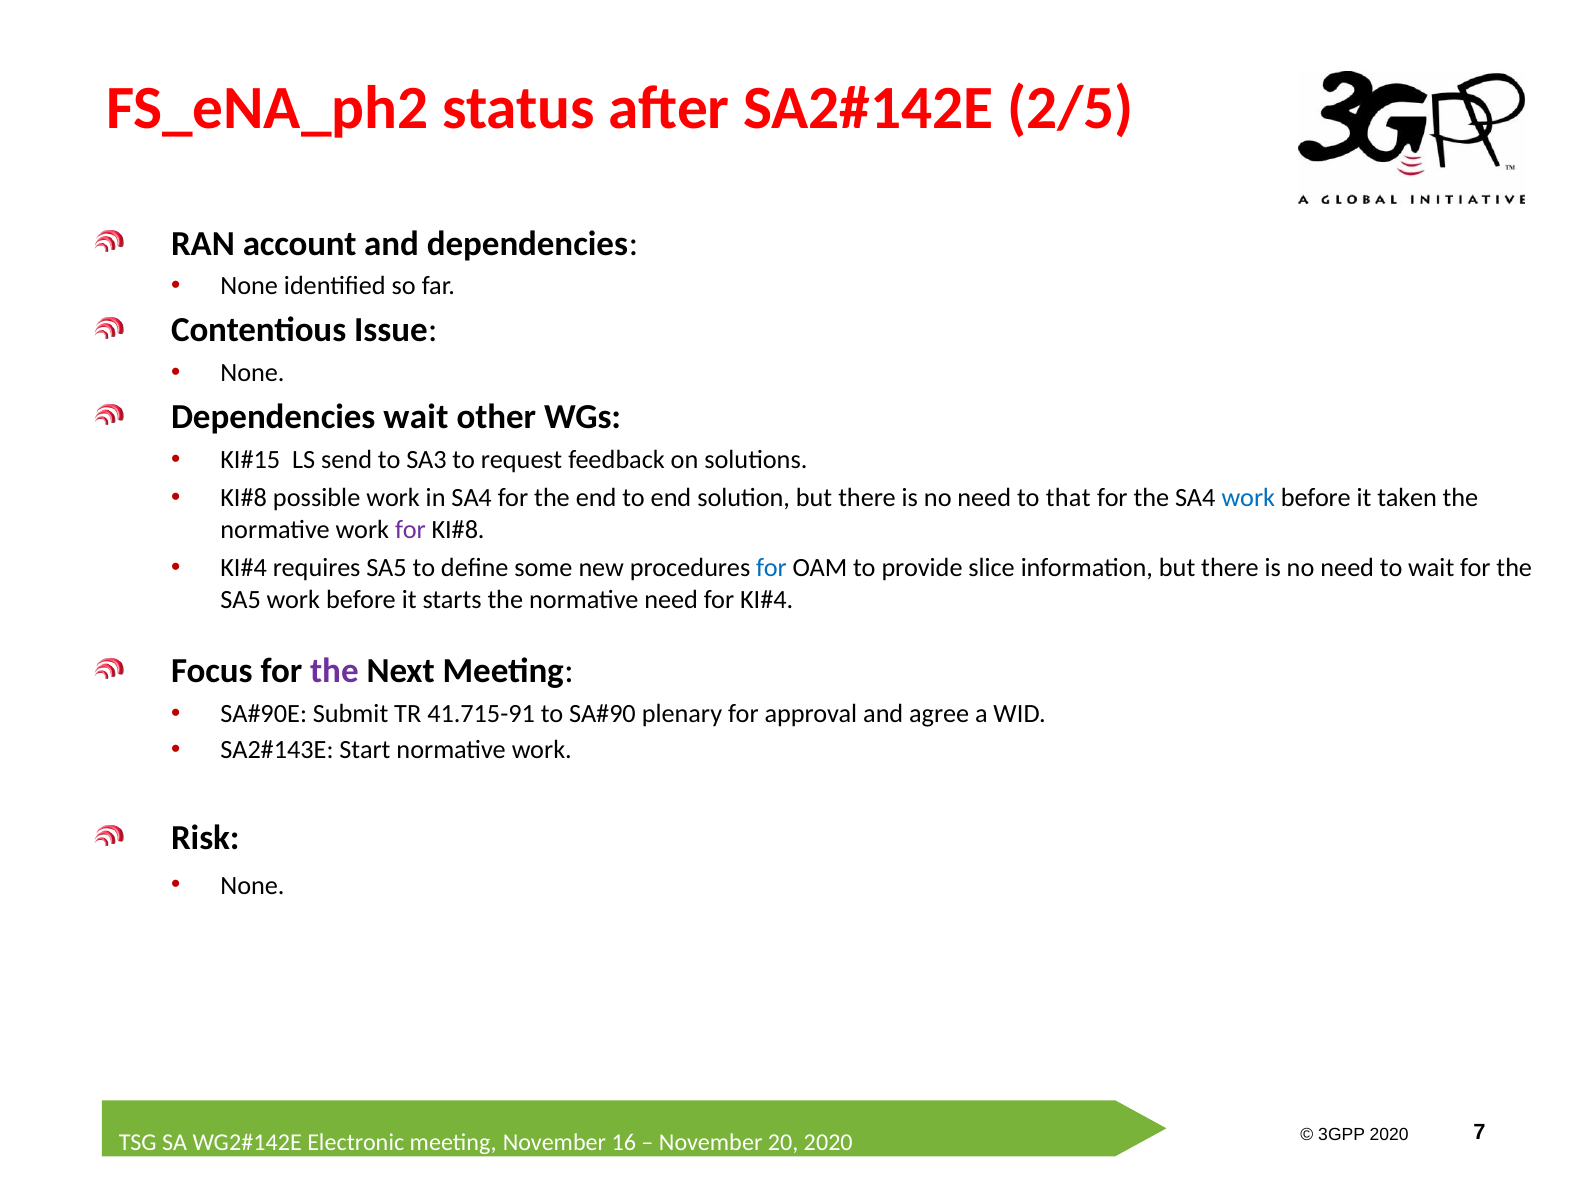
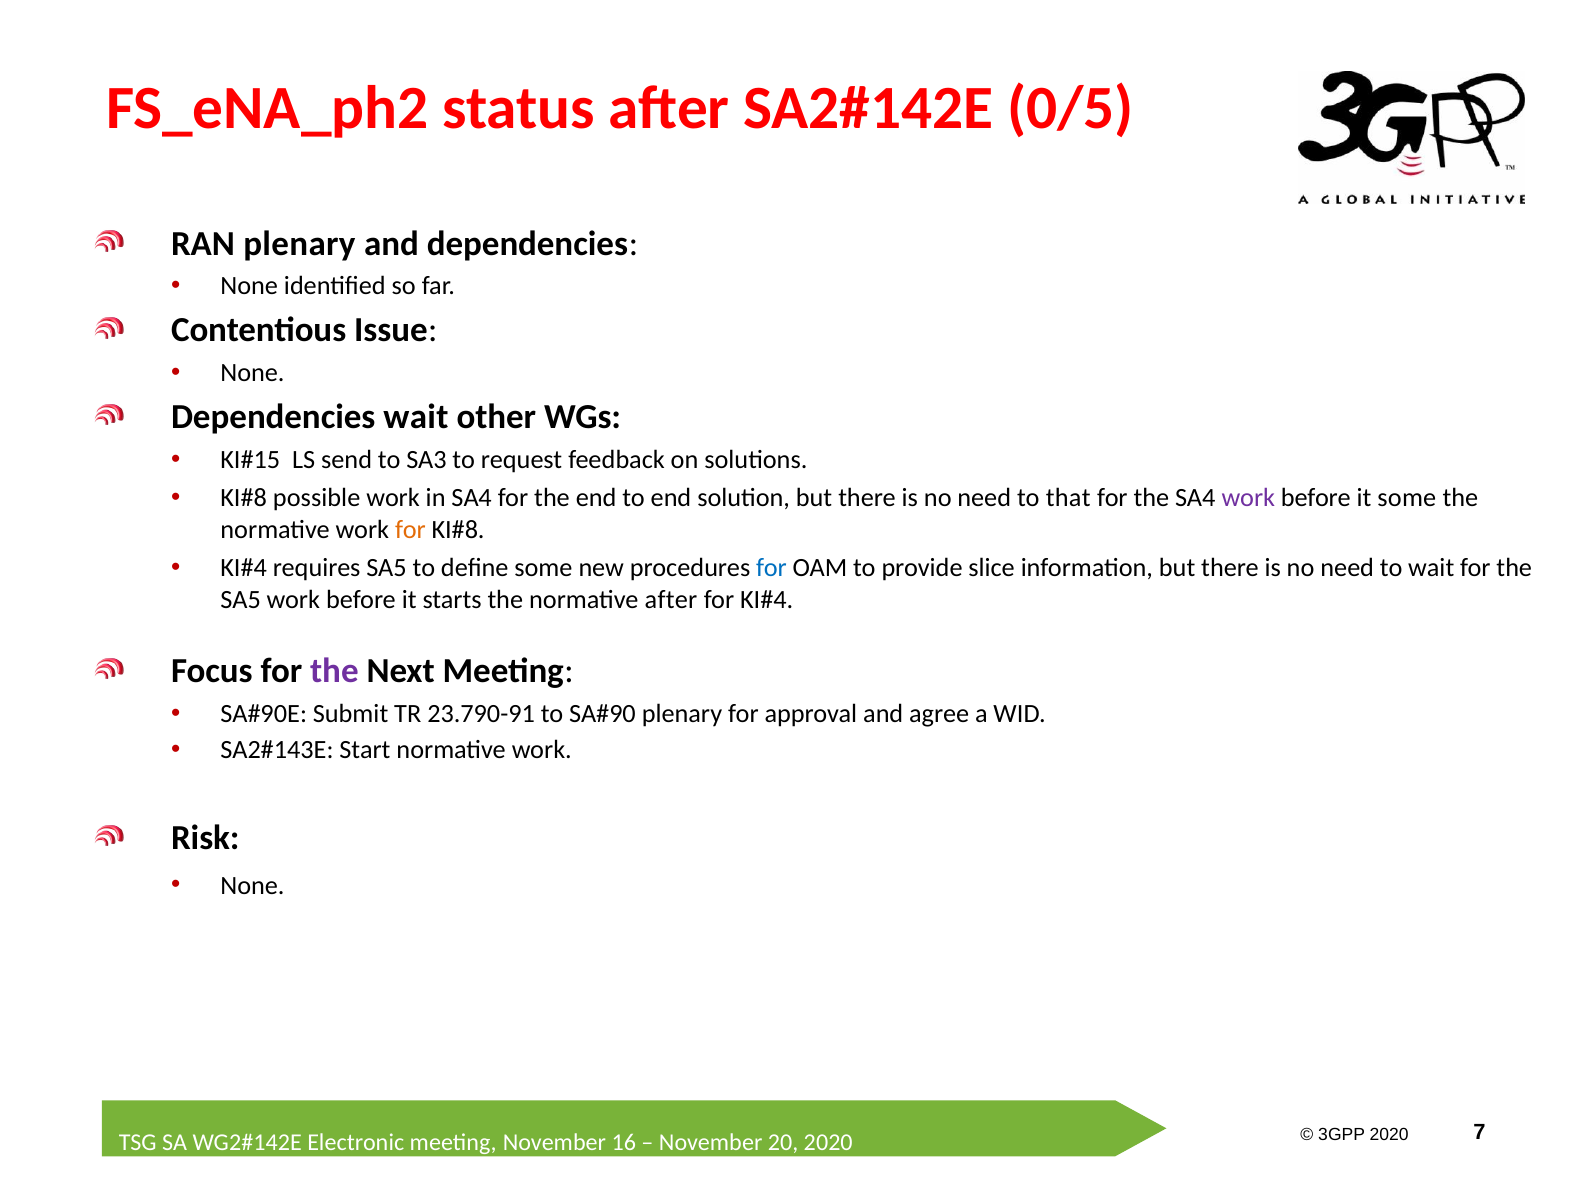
2/5: 2/5 -> 0/5
RAN account: account -> plenary
work at (1248, 498) colour: blue -> purple
it taken: taken -> some
for at (410, 529) colour: purple -> orange
normative need: need -> after
41.715-91: 41.715-91 -> 23.790-91
